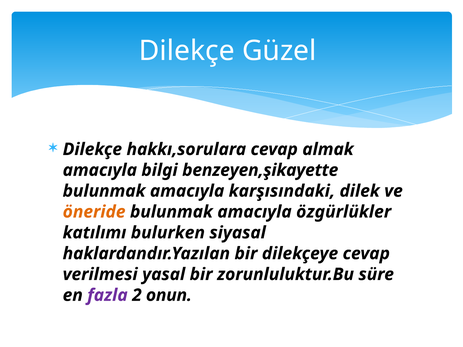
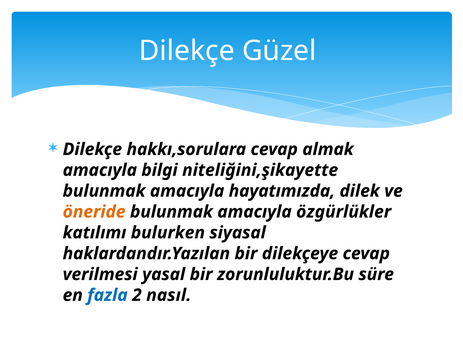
benzeyen,şikayette: benzeyen,şikayette -> niteliğini,şikayette
karşısındaki: karşısındaki -> hayatımızda
fazla colour: purple -> blue
onun: onun -> nasıl
